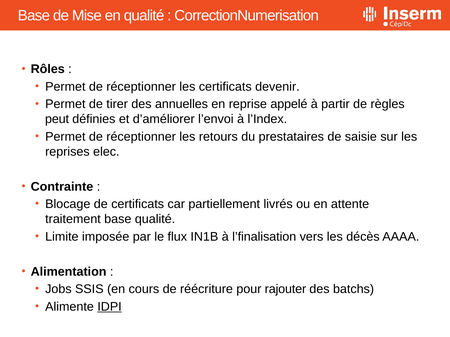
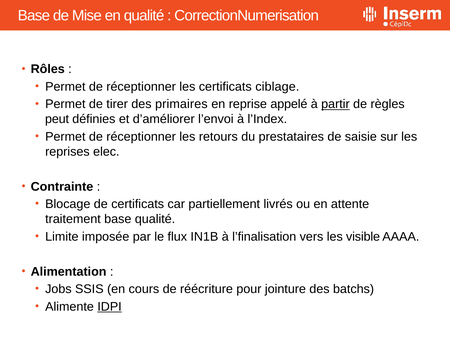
devenir: devenir -> ciblage
annuelles: annuelles -> primaires
partir underline: none -> present
décès: décès -> visible
rajouter: rajouter -> jointure
